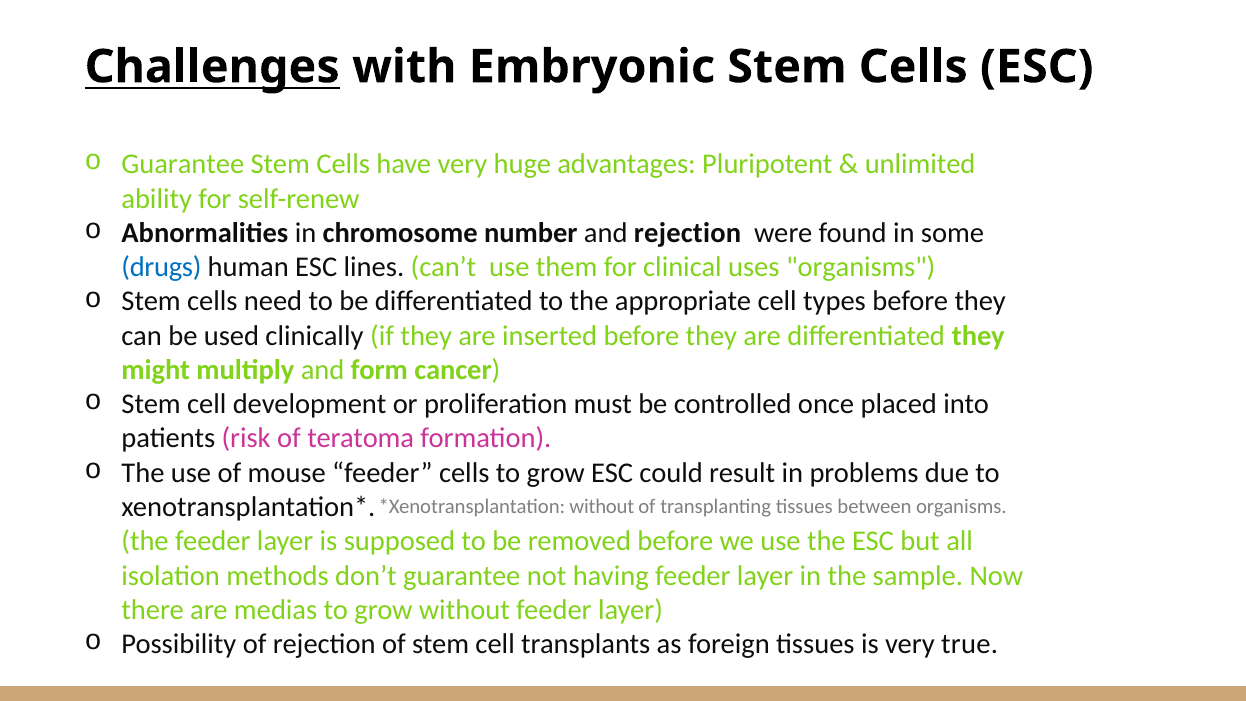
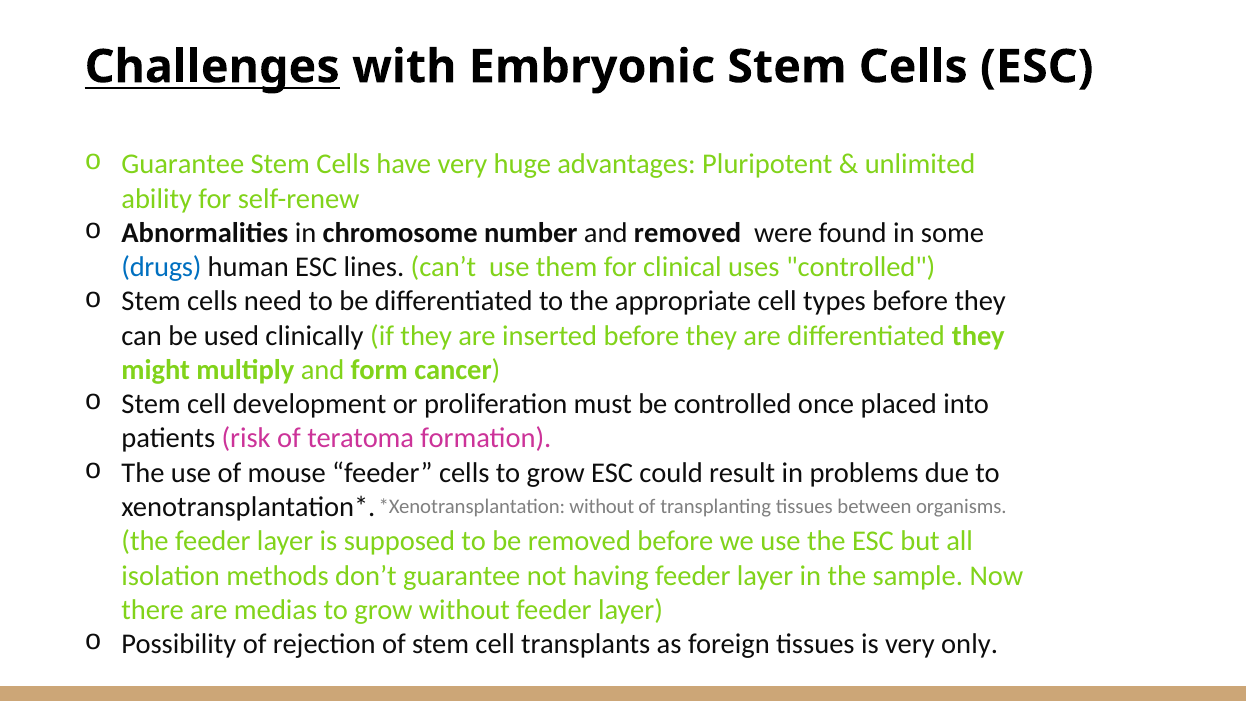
and rejection: rejection -> removed
uses organisms: organisms -> controlled
true: true -> only
